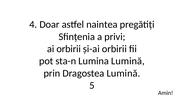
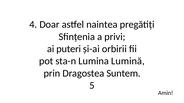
ai orbirii: orbirii -> puteri
Dragostea Lumină: Lumină -> Suntem
